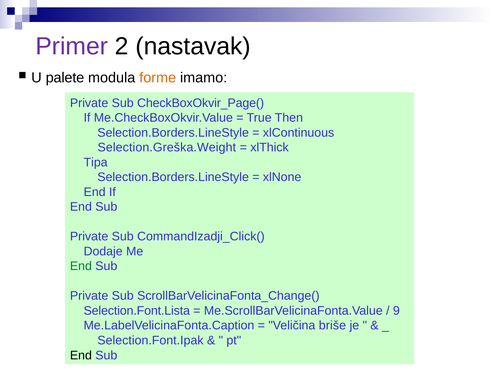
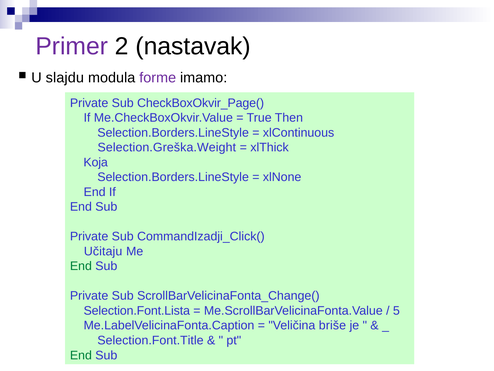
palete: palete -> slajdu
forme colour: orange -> purple
Tipa: Tipa -> Koja
Dodaje: Dodaje -> Učitaju
9: 9 -> 5
Selection.Font.Ipak: Selection.Font.Ipak -> Selection.Font.Title
End at (81, 355) colour: black -> green
